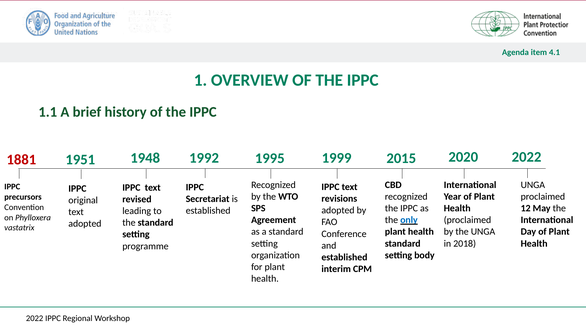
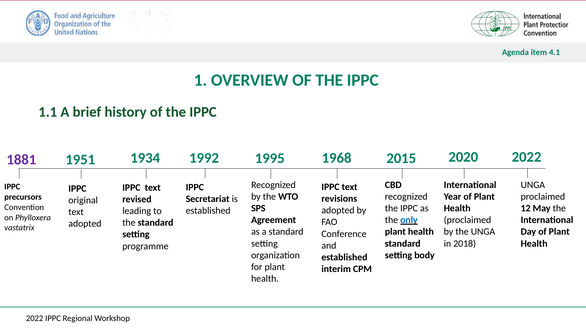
1948: 1948 -> 1934
1999: 1999 -> 1968
1881 colour: red -> purple
